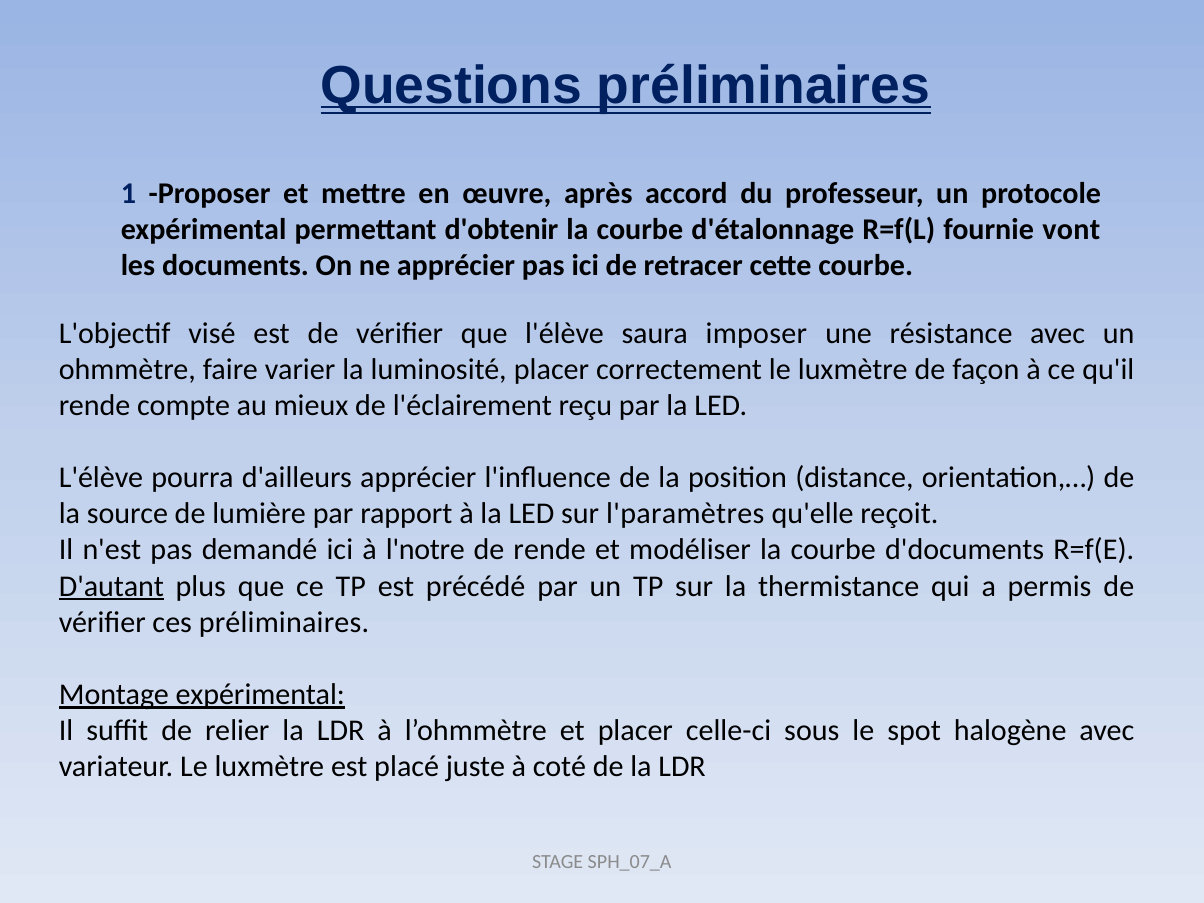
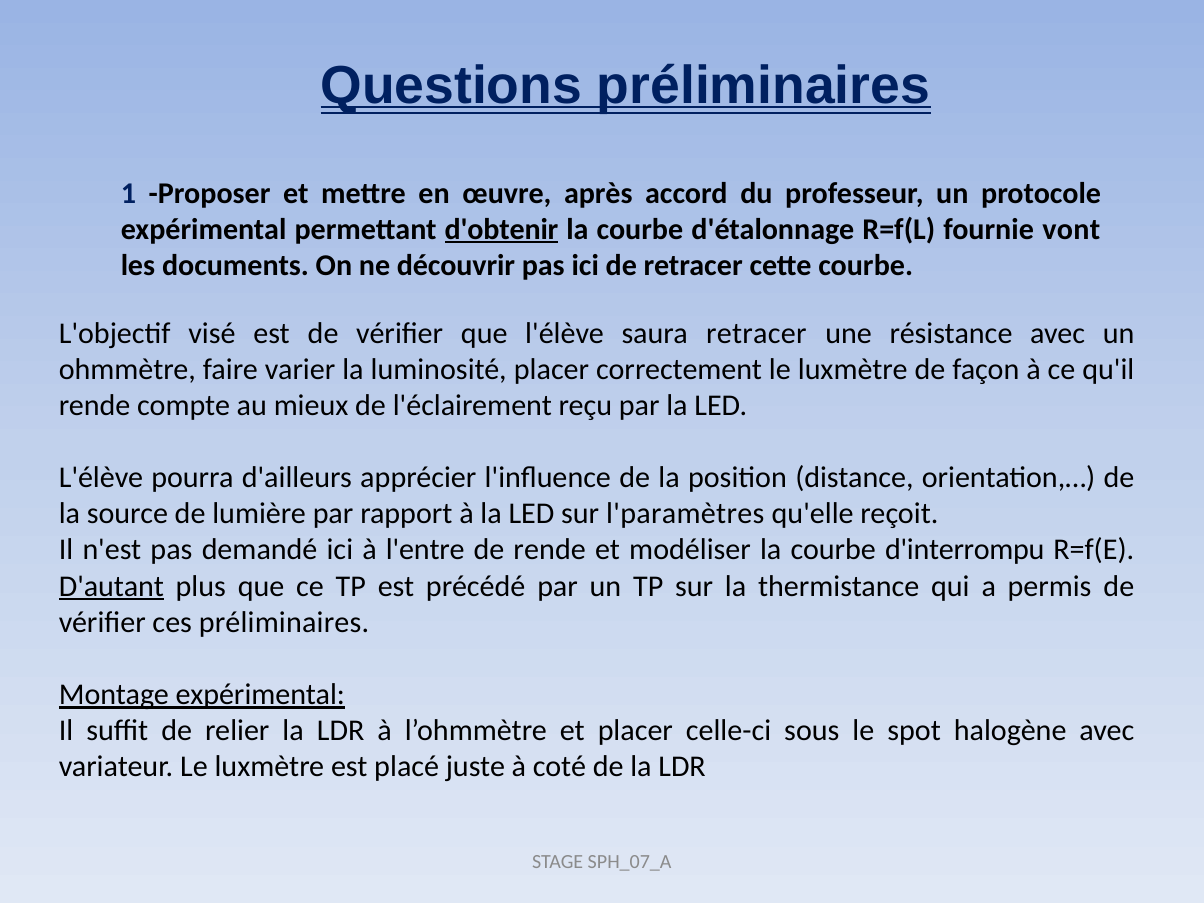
d'obtenir underline: none -> present
ne apprécier: apprécier -> découvrir
saura imposer: imposer -> retracer
l'notre: l'notre -> l'entre
d'documents: d'documents -> d'interrompu
